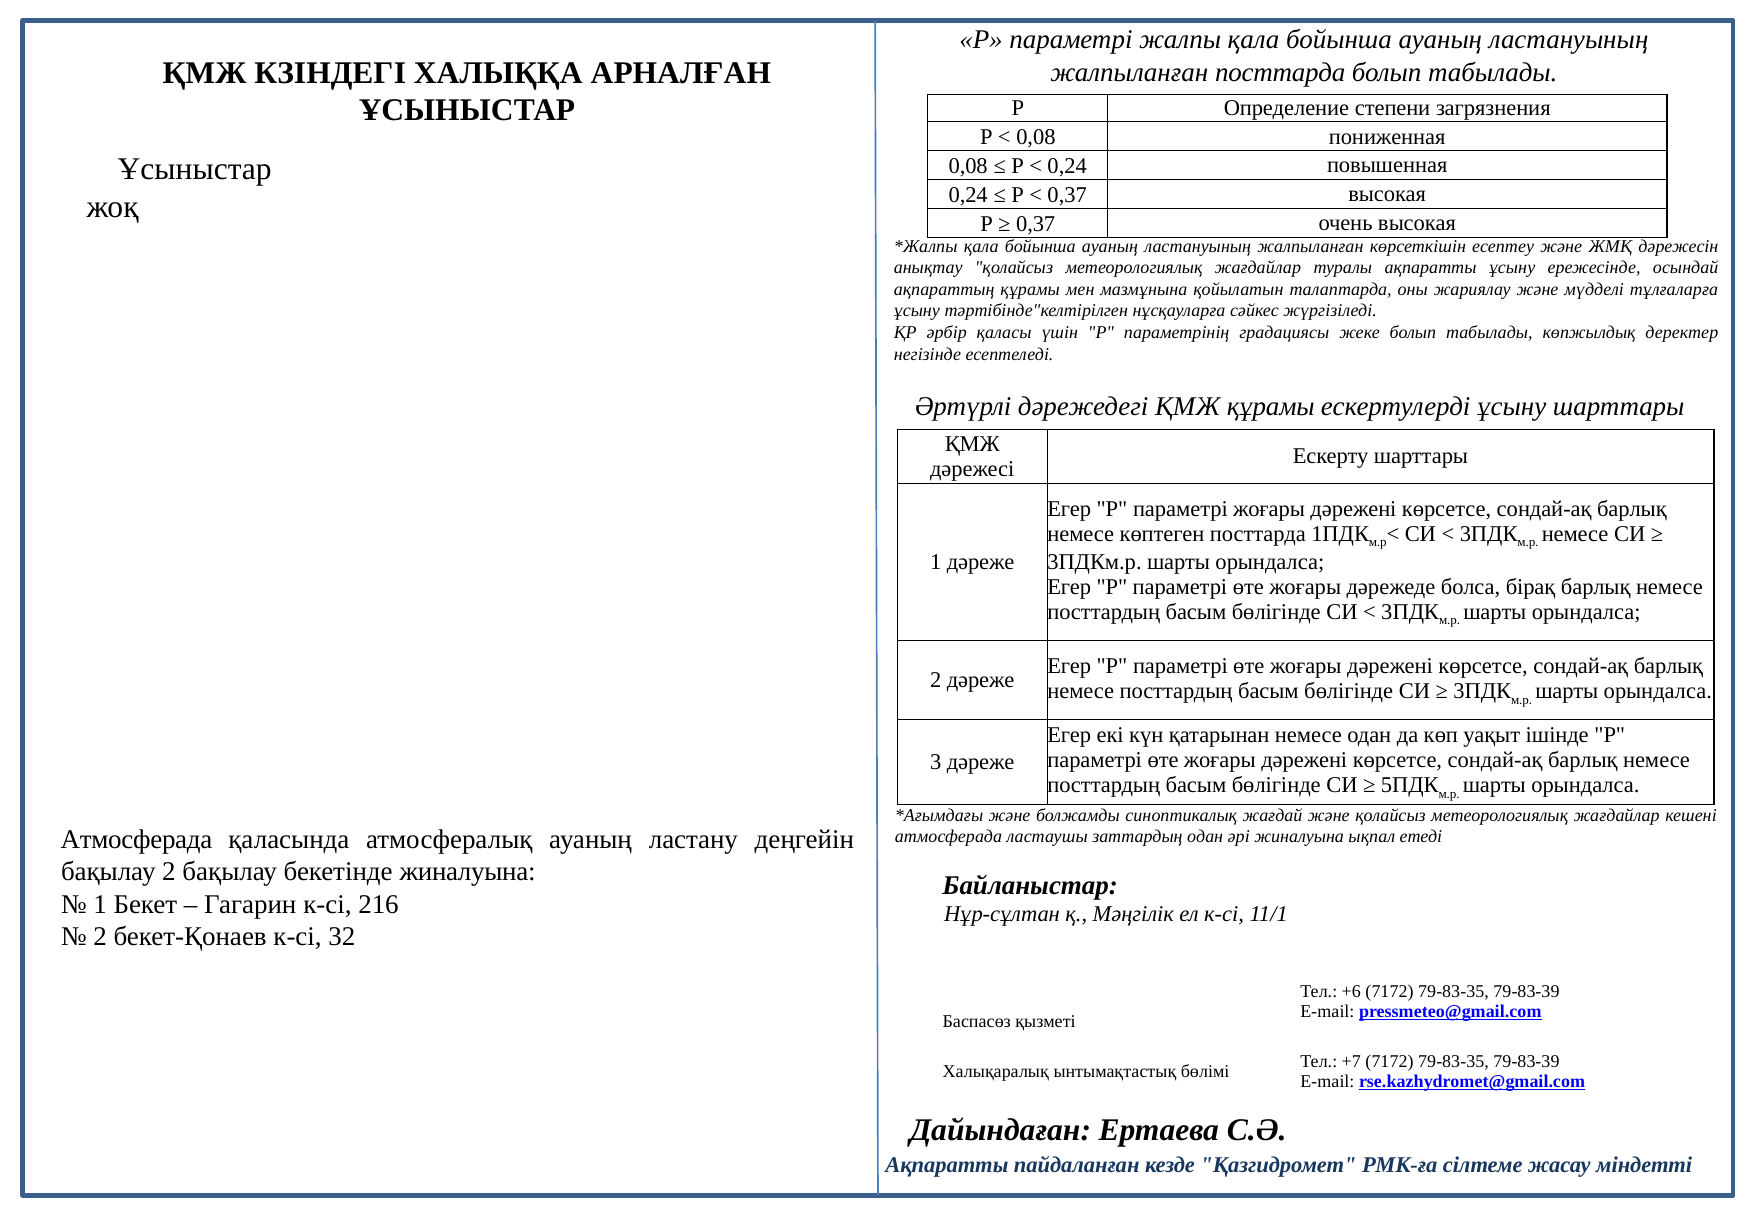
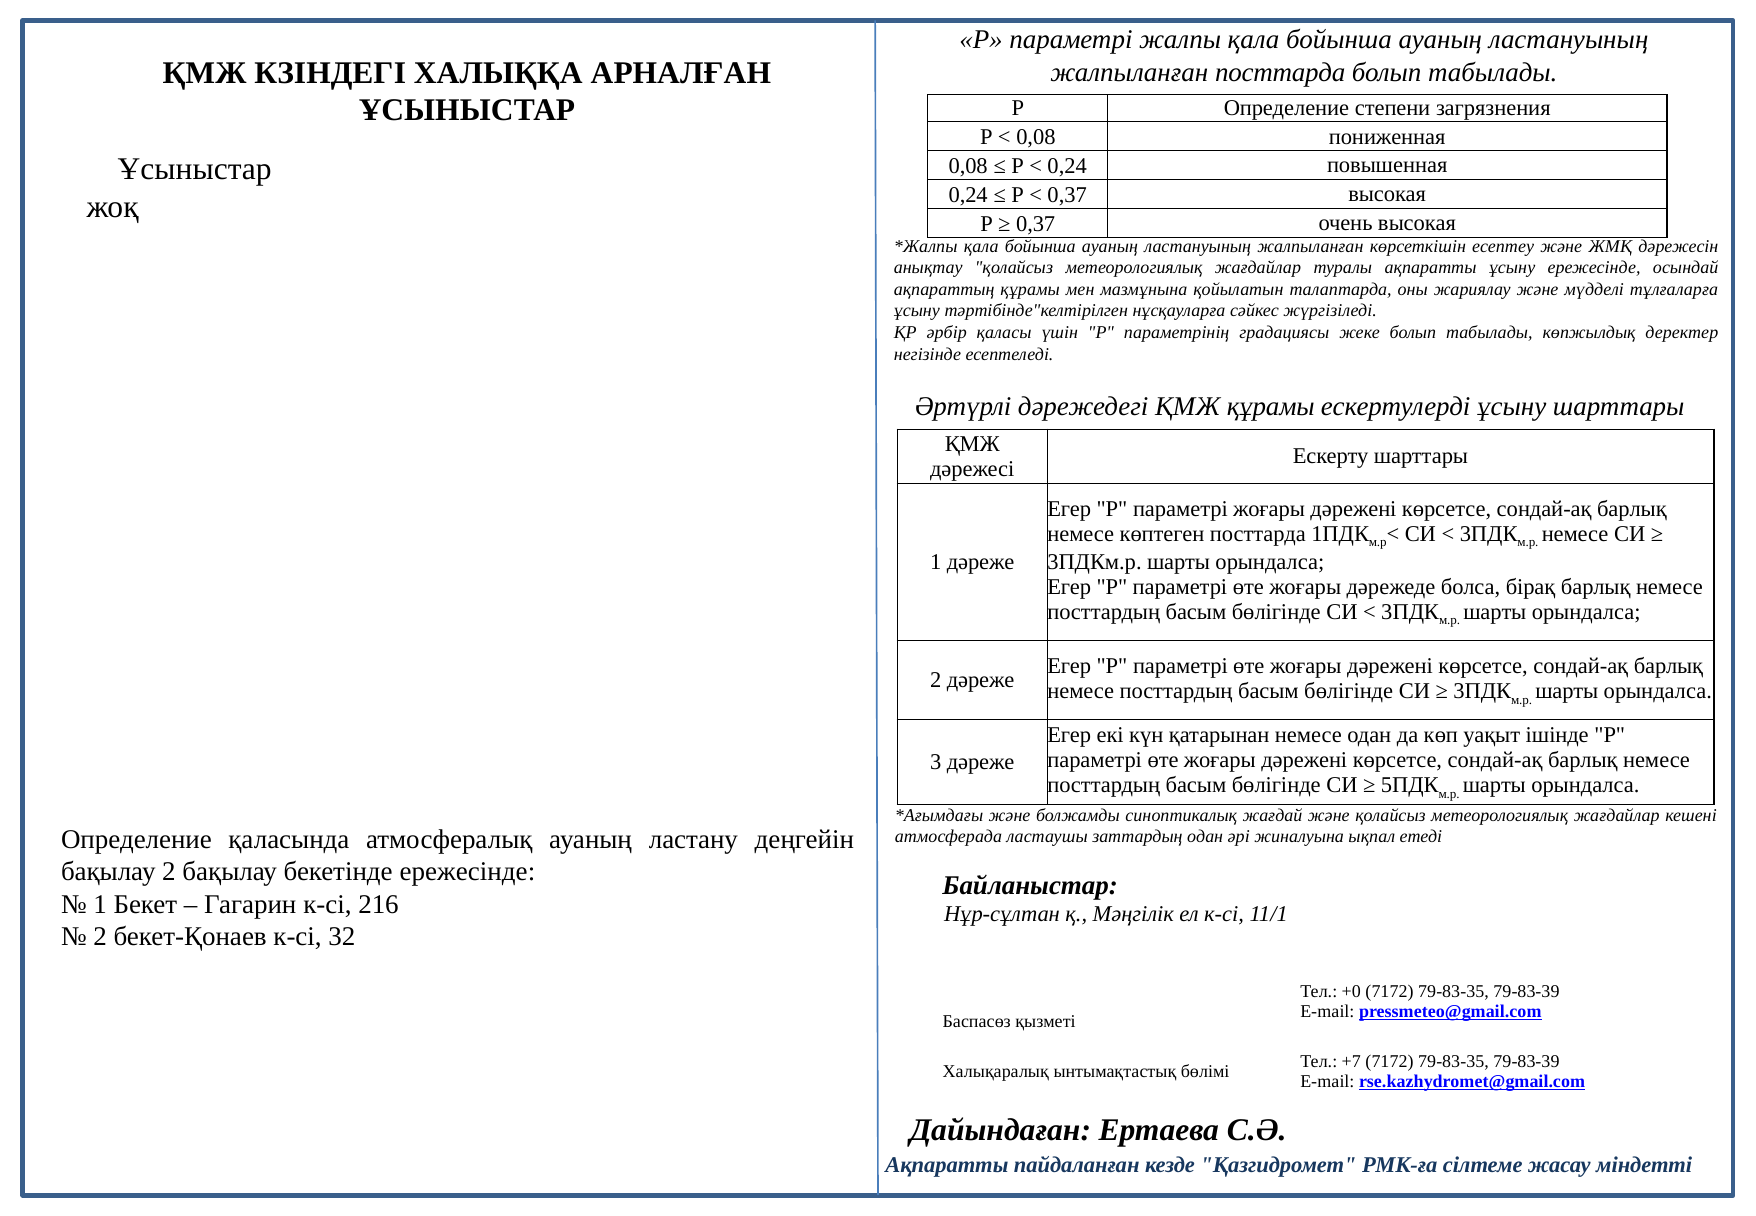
Атмосферада at (137, 839): Атмосферада -> Определение
бекетінде жиналуына: жиналуына -> ережесінде
+6: +6 -> +0
